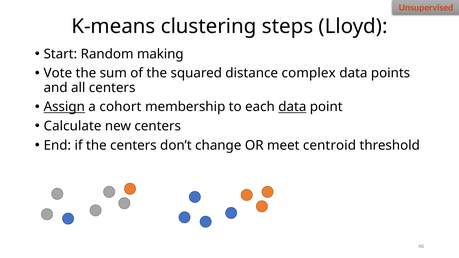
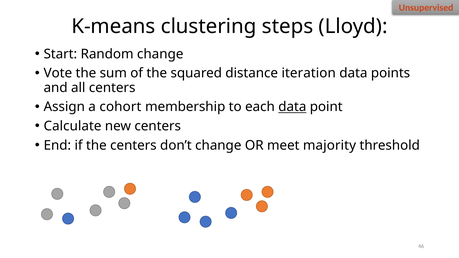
Random making: making -> change
complex: complex -> iteration
Assign underline: present -> none
centroid: centroid -> majority
